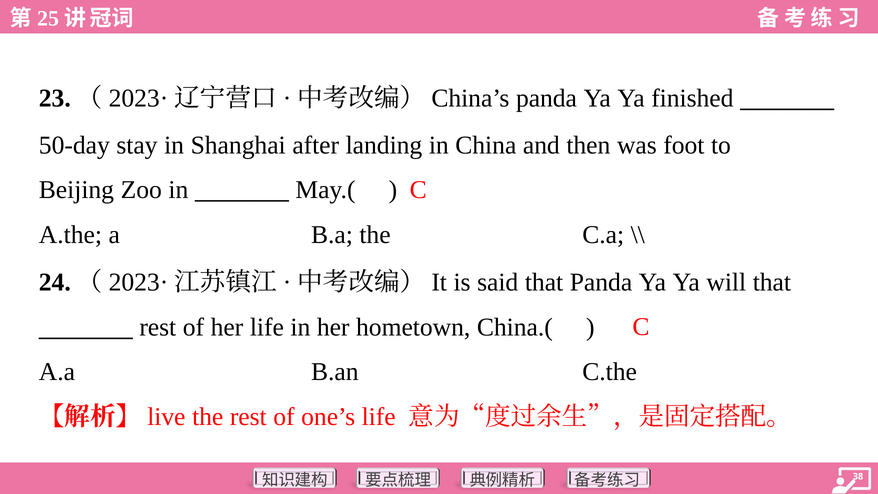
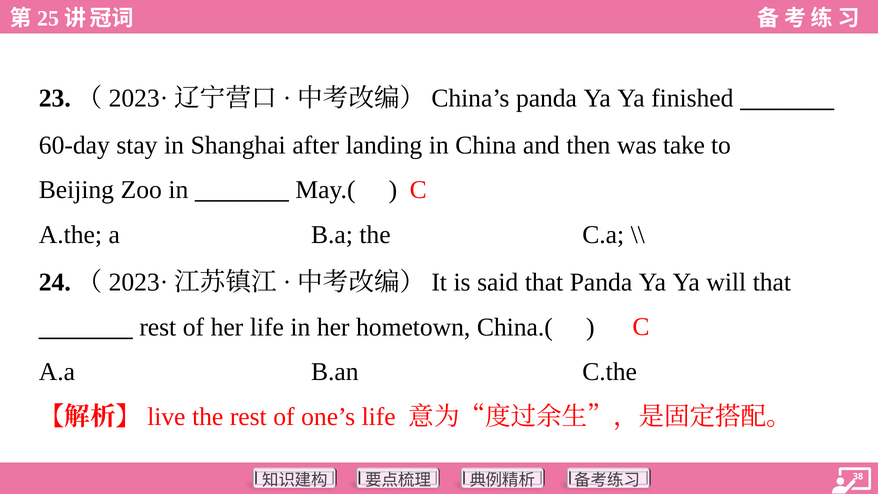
50-day: 50-day -> 60-day
foot: foot -> take
